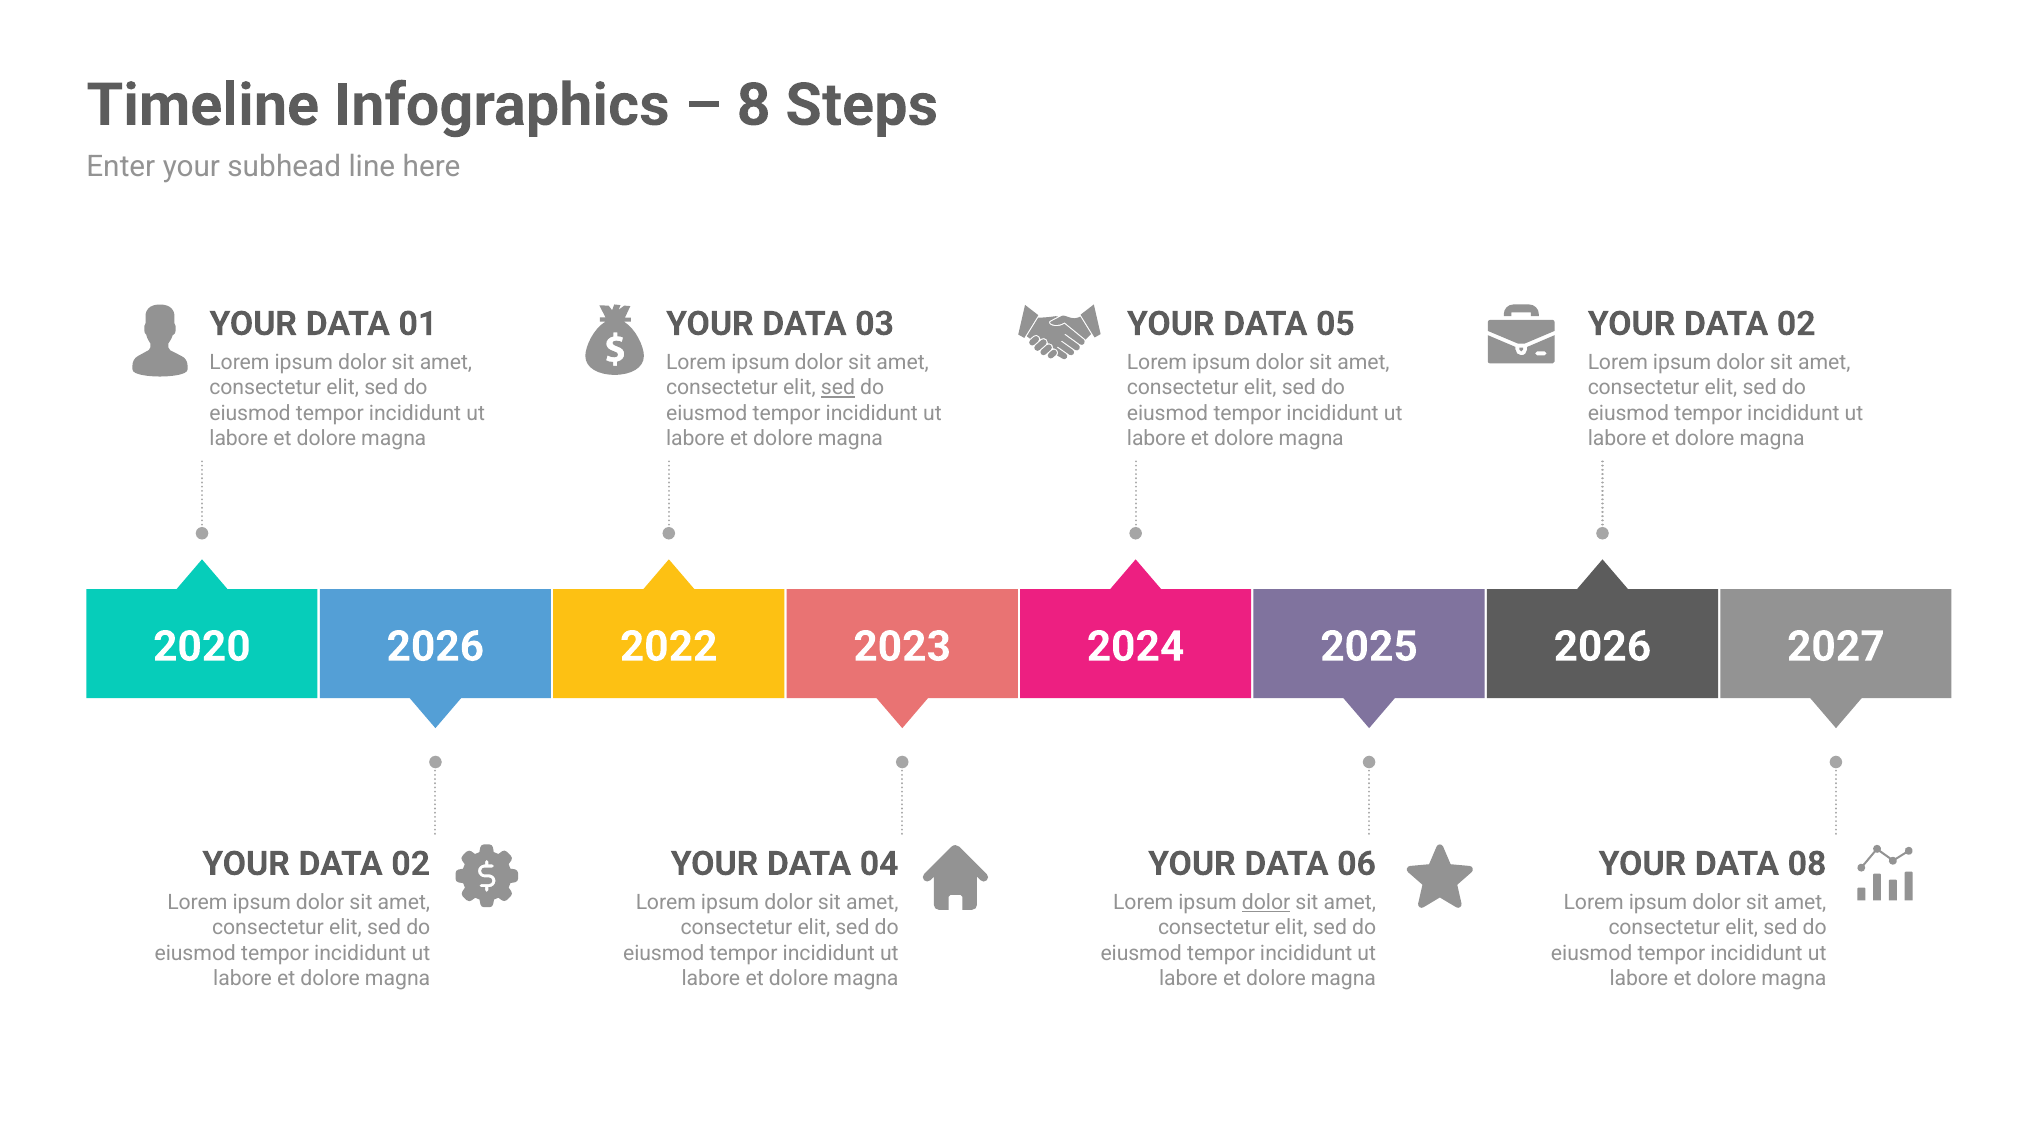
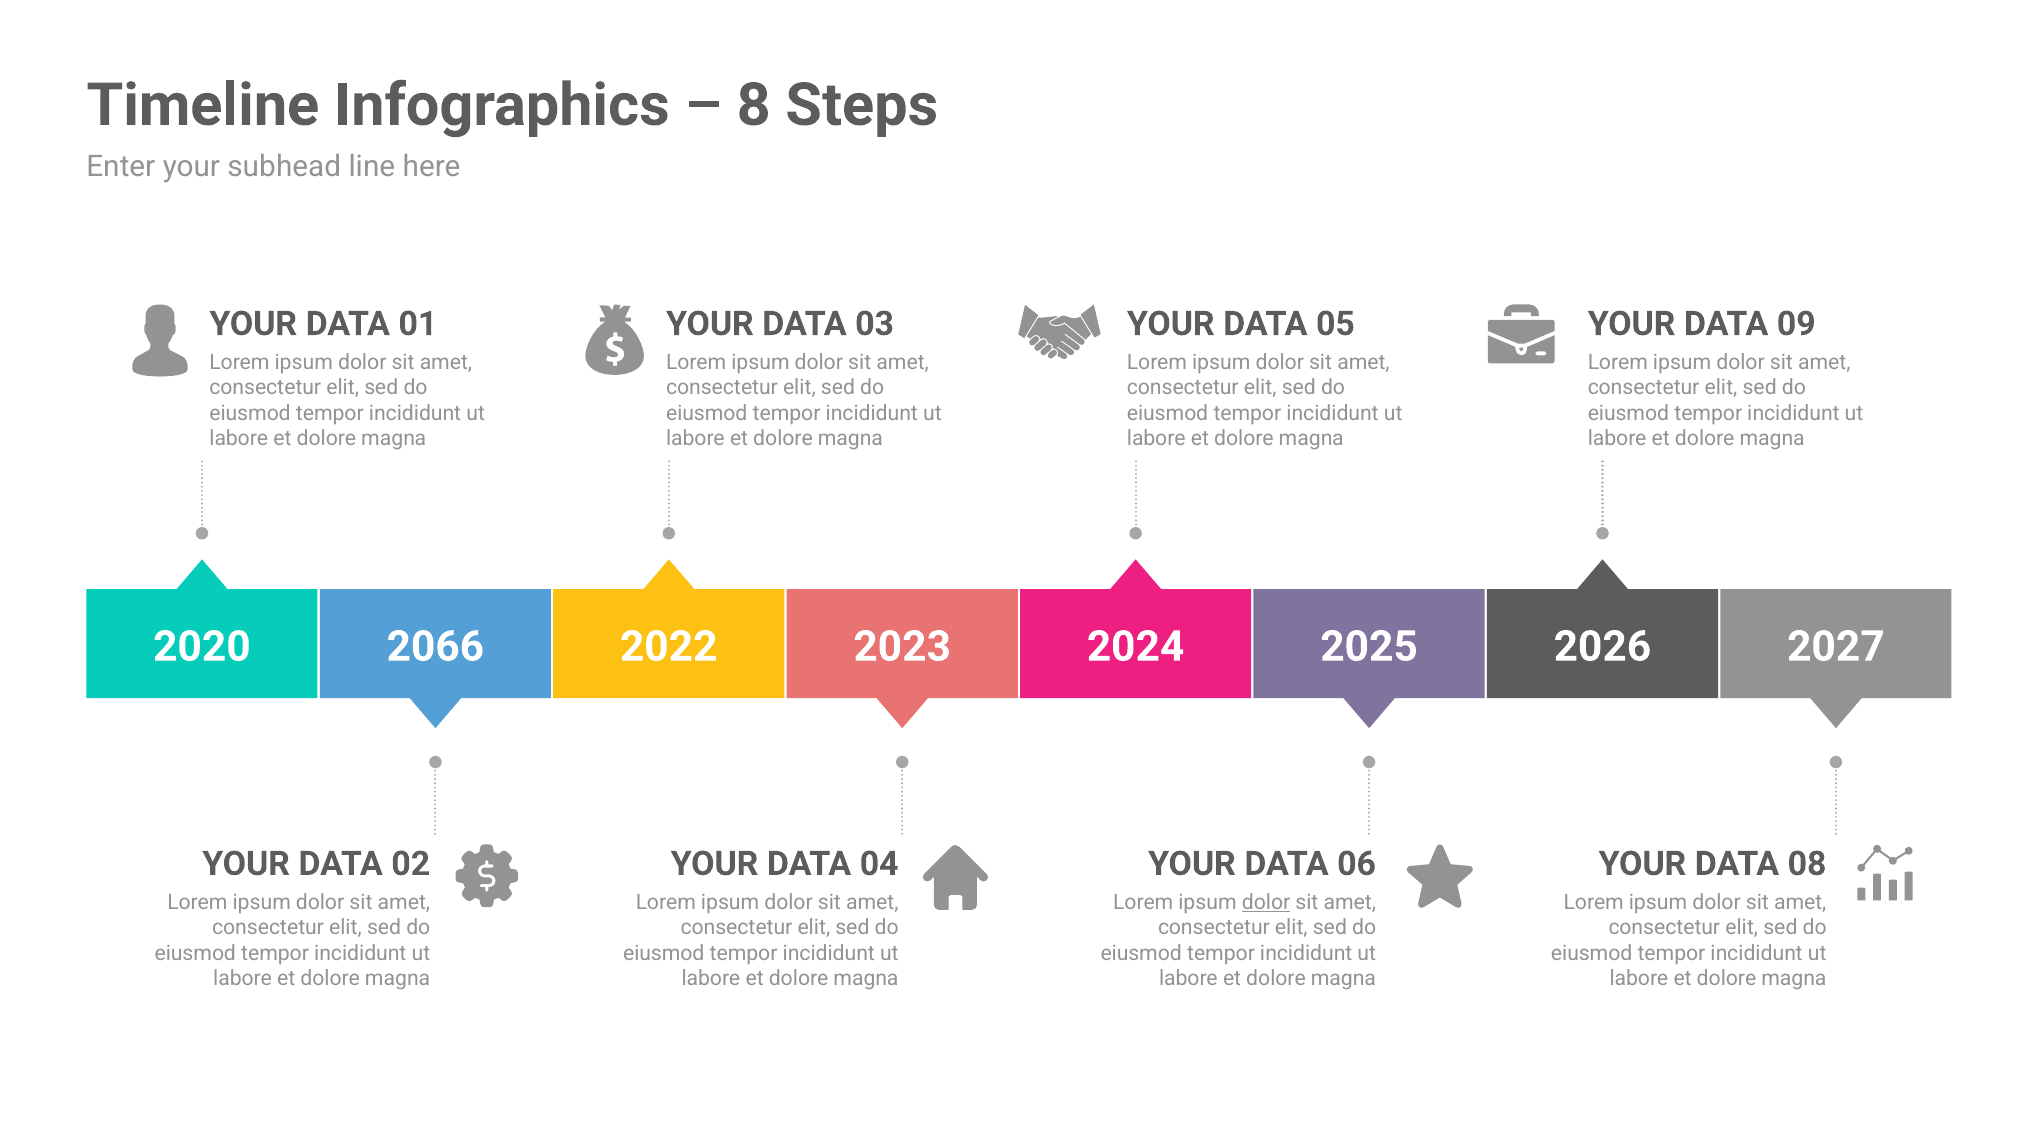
02 at (1796, 324): 02 -> 09
sed at (838, 388) underline: present -> none
2020 2026: 2026 -> 2066
